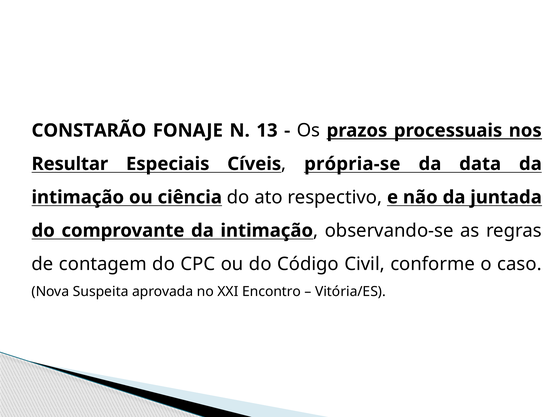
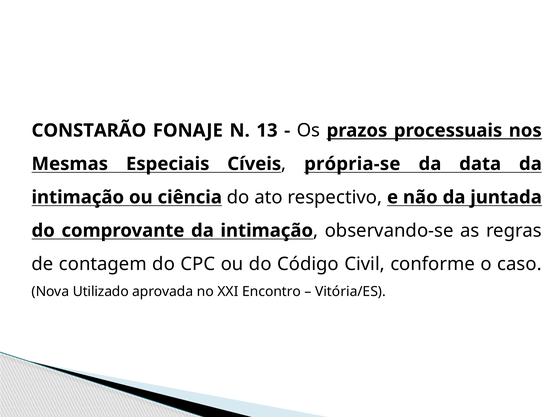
Resultar: Resultar -> Mesmas
Suspeita: Suspeita -> Utilizado
